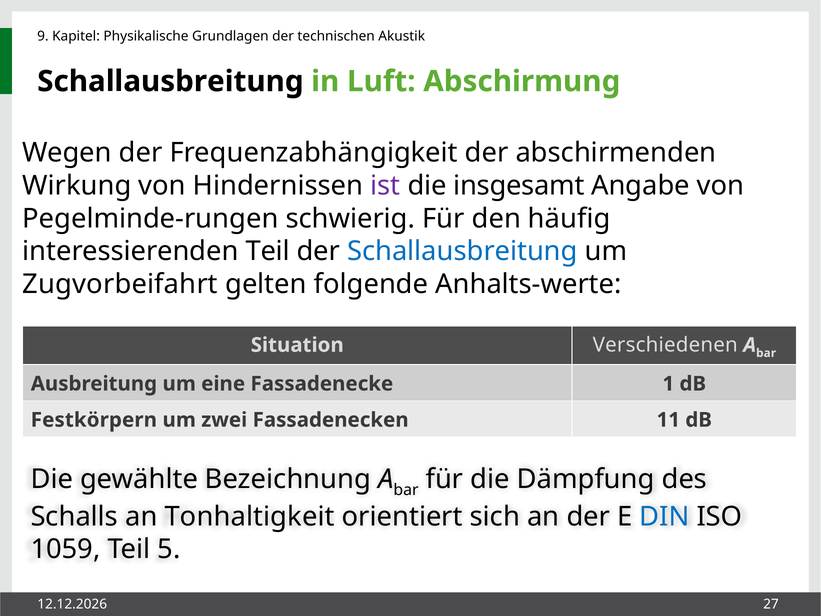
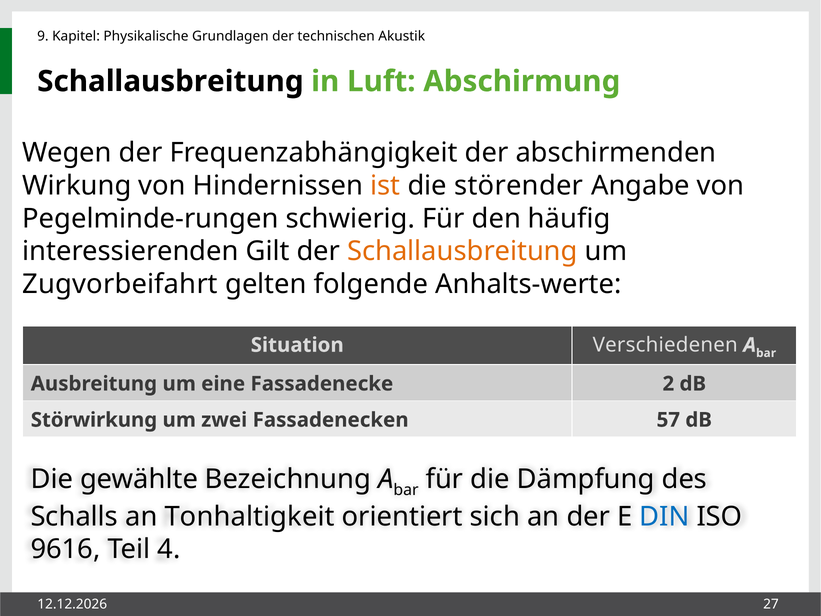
ist colour: purple -> orange
insgesamt: insgesamt -> störender
interessierenden Teil: Teil -> Gilt
Schallausbreitung at (462, 251) colour: blue -> orange
1: 1 -> 2
Festkörpern: Festkörpern -> Störwirkung
11: 11 -> 57
1059: 1059 -> 9616
5: 5 -> 4
